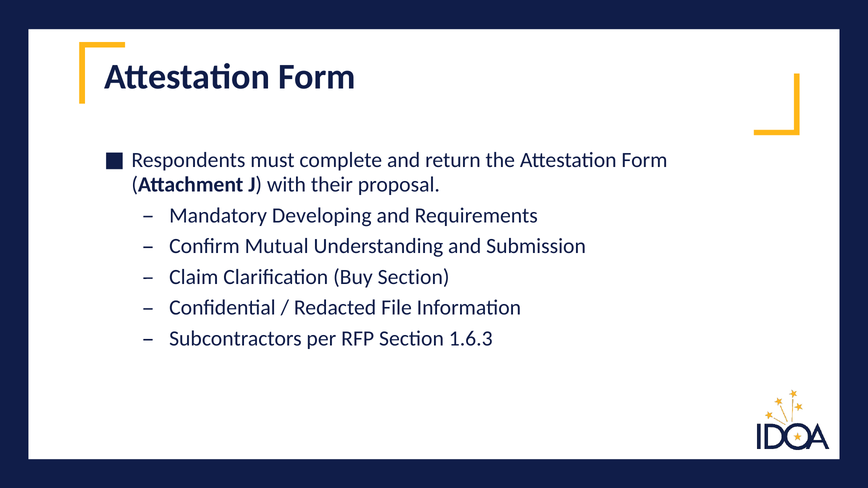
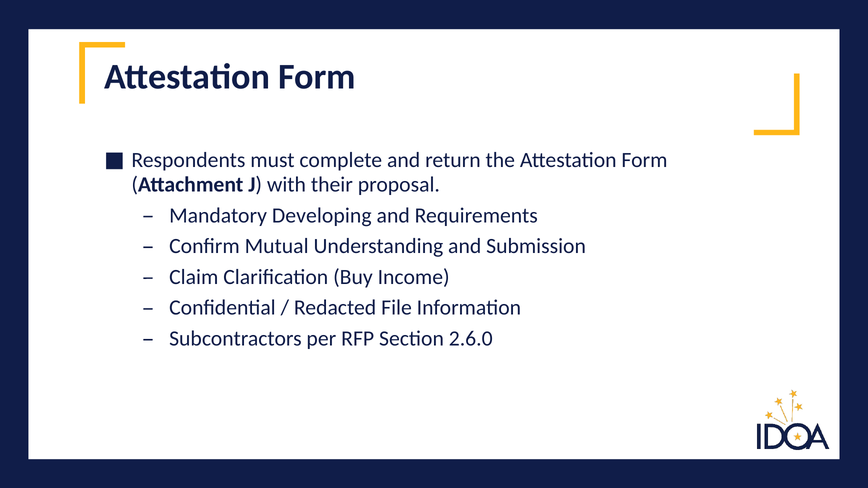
Buy Section: Section -> Income
1.6.3: 1.6.3 -> 2.6.0
